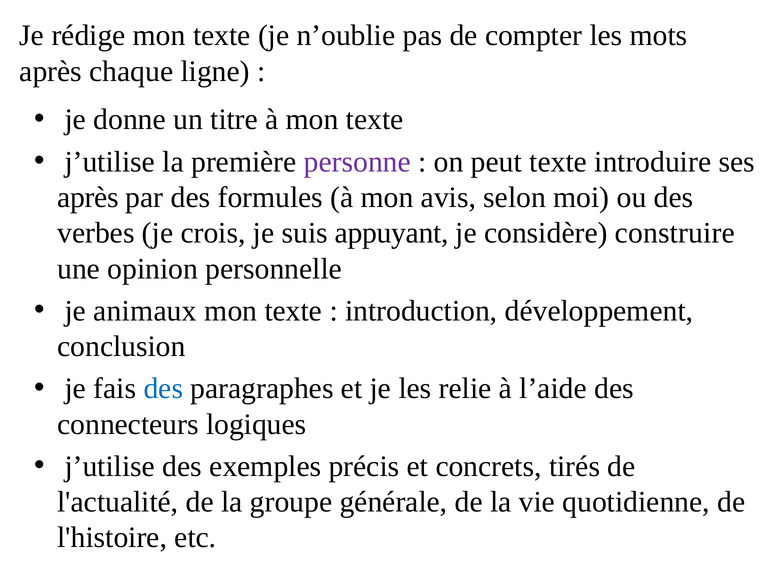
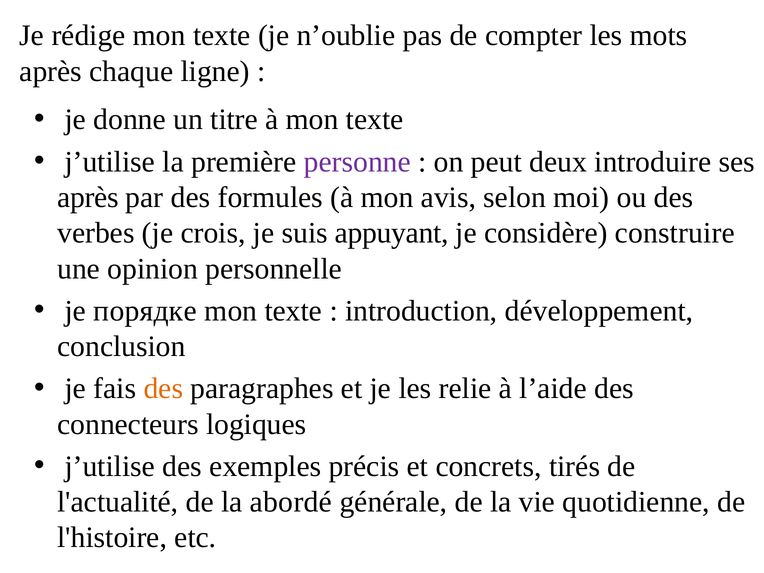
peut texte: texte -> deux
animaux: animaux -> порядке
des at (163, 389) colour: blue -> orange
groupe: groupe -> abordé
